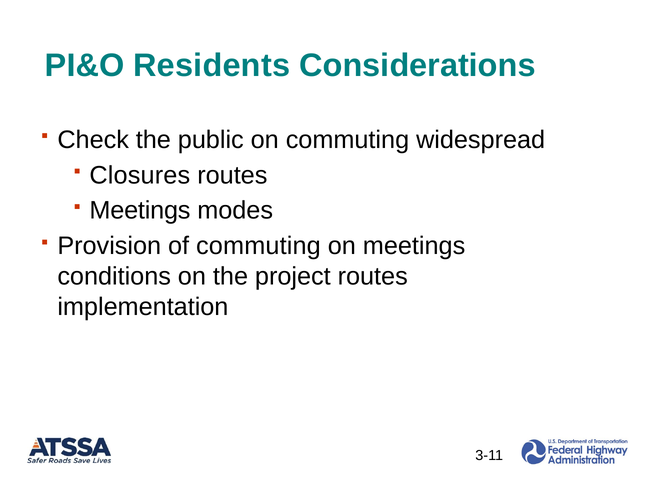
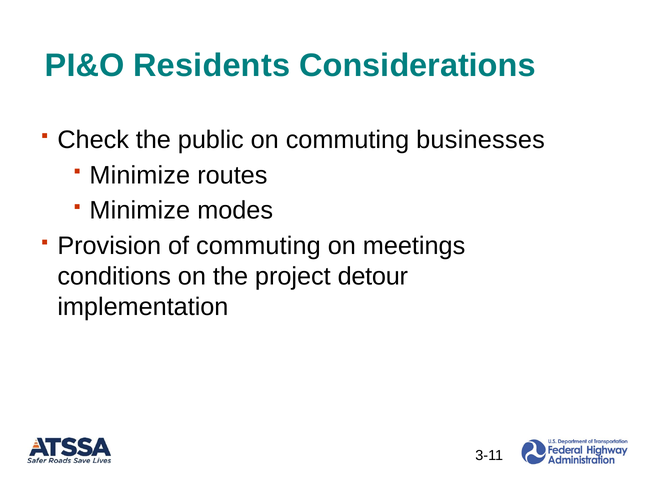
widespread: widespread -> businesses
Closures at (140, 175): Closures -> Minimize
Meetings at (140, 210): Meetings -> Minimize
project routes: routes -> detour
